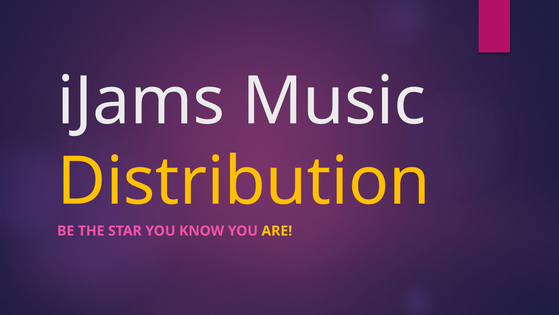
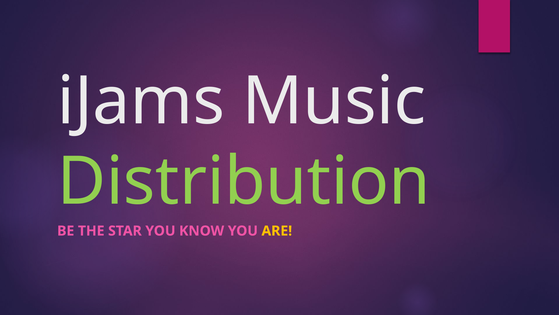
Distribution colour: yellow -> light green
